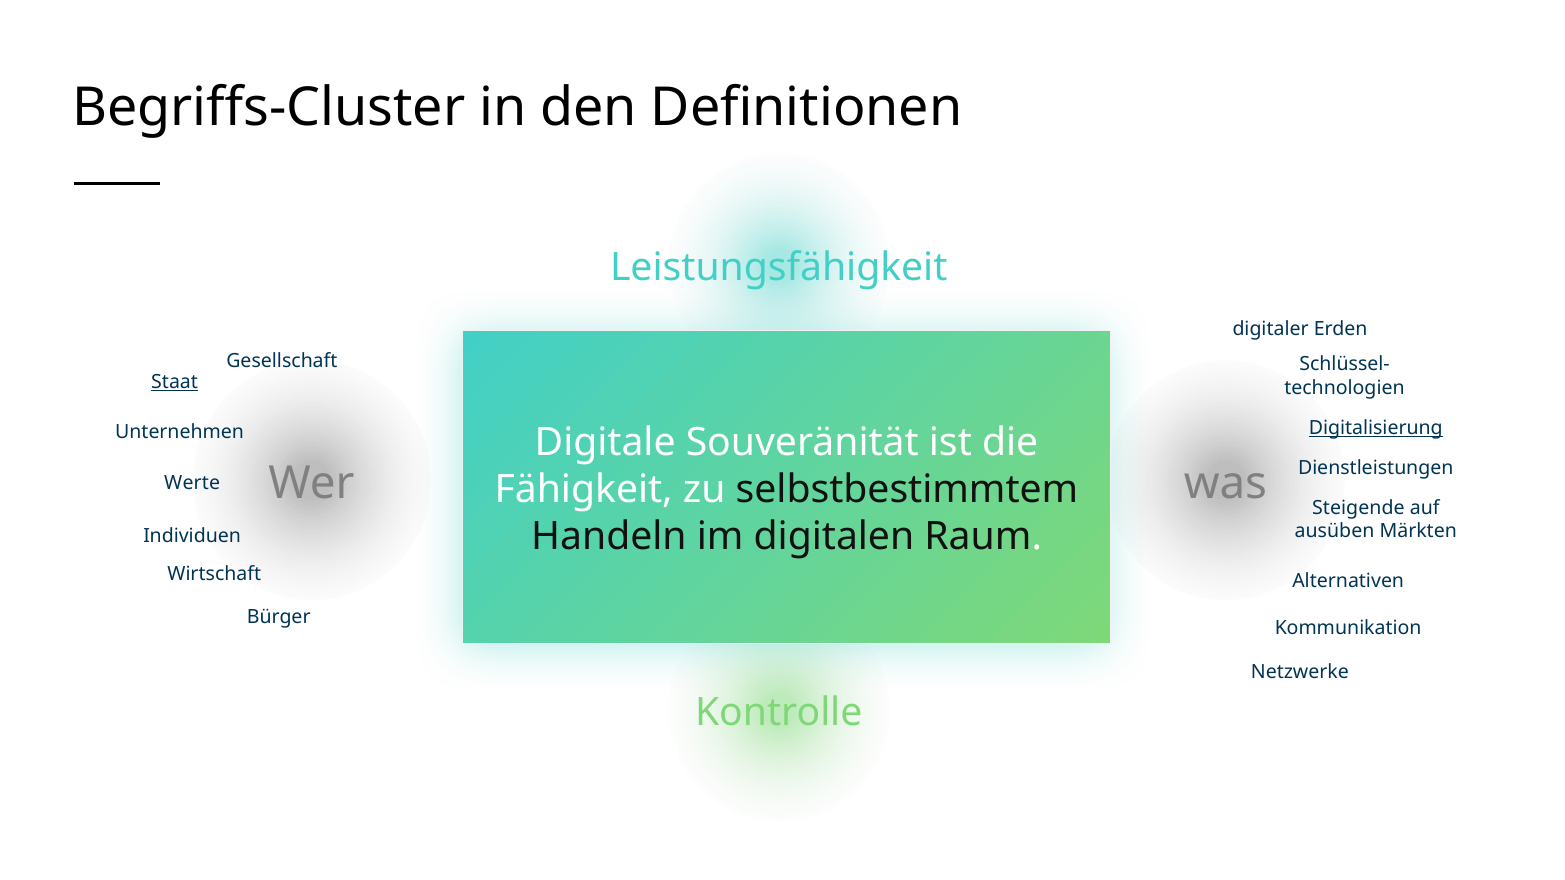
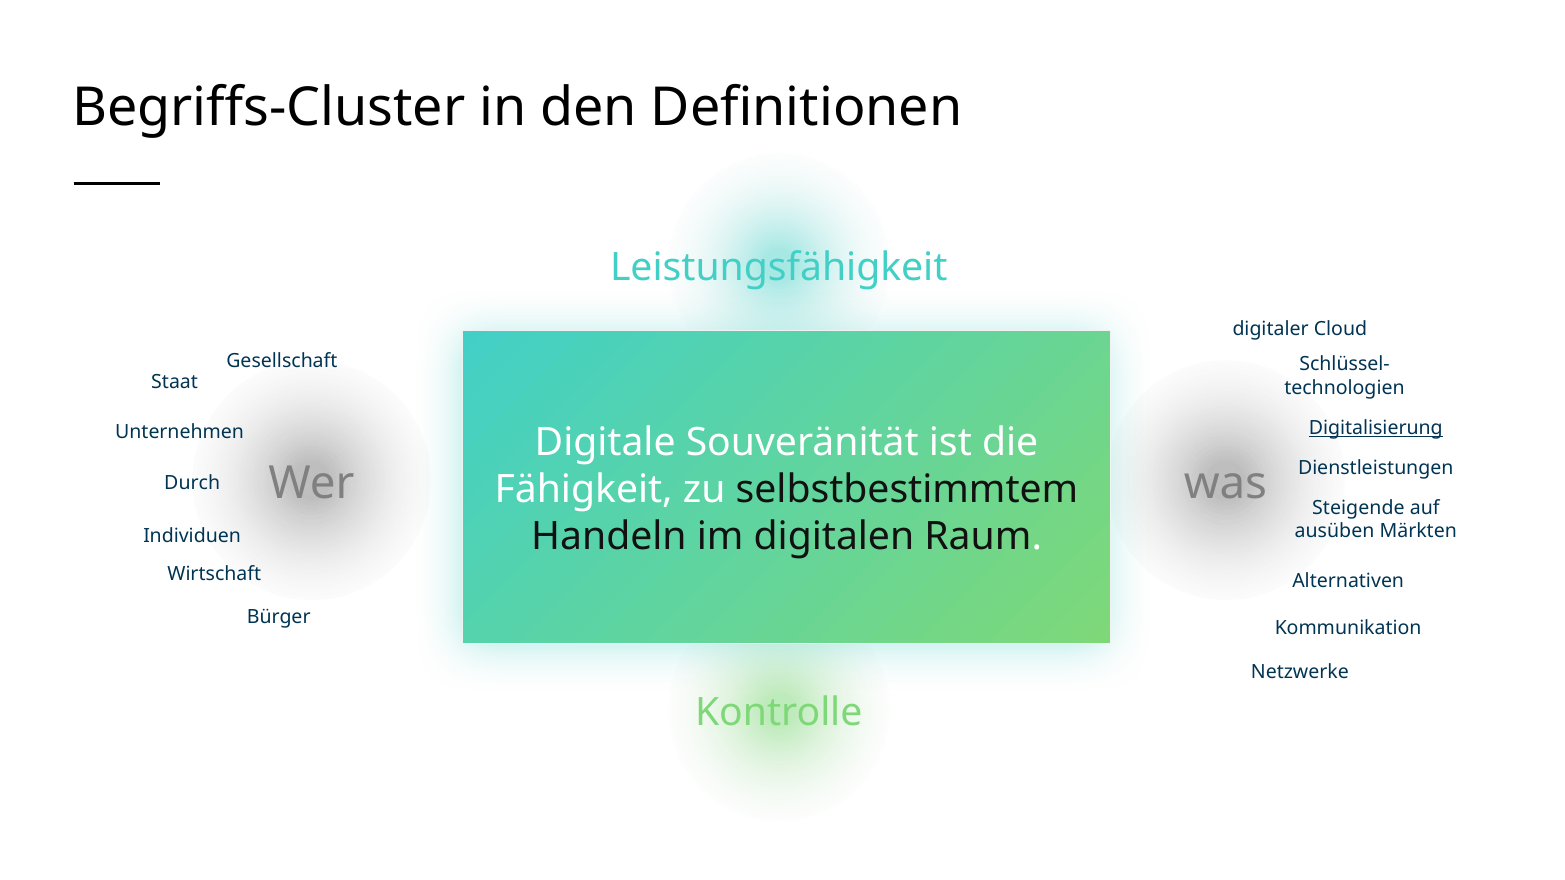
Erden: Erden -> Cloud
Staat underline: present -> none
Werte: Werte -> Durch
